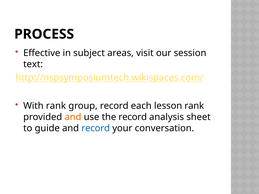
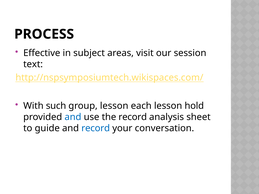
With rank: rank -> such
group record: record -> lesson
lesson rank: rank -> hold
and at (73, 117) colour: orange -> blue
